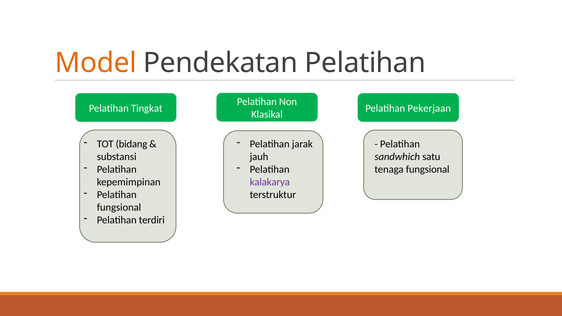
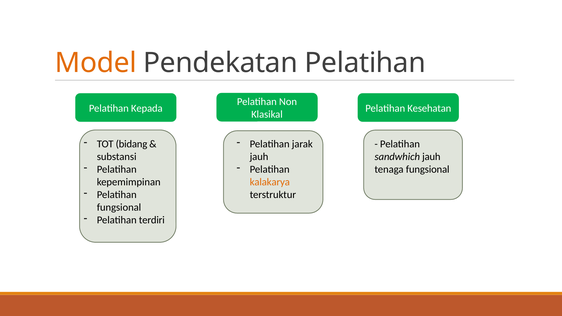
Tingkat: Tingkat -> Kepada
Pekerjaan: Pekerjaan -> Kesehatan
sandwhich satu: satu -> jauh
kalakarya colour: purple -> orange
